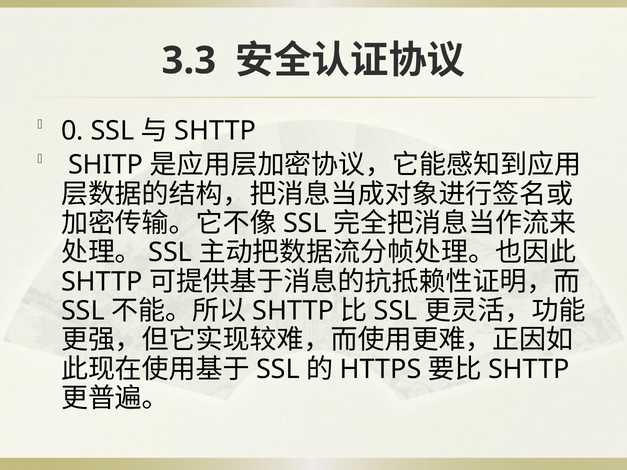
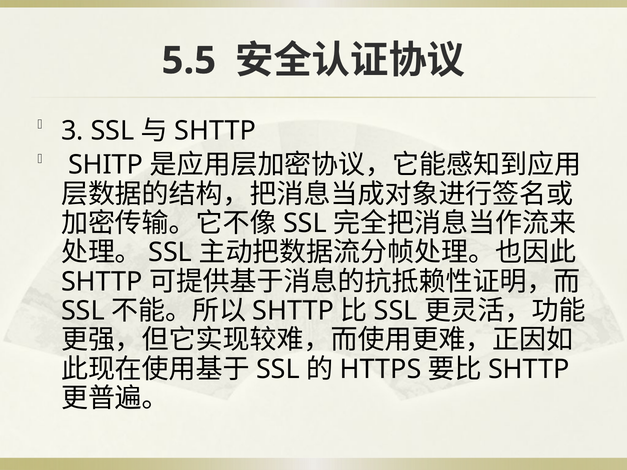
3.3: 3.3 -> 5.5
0: 0 -> 3
